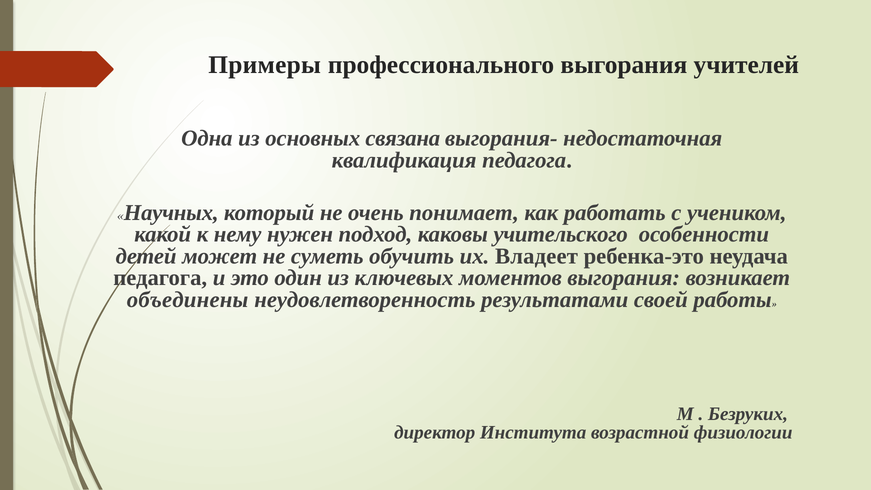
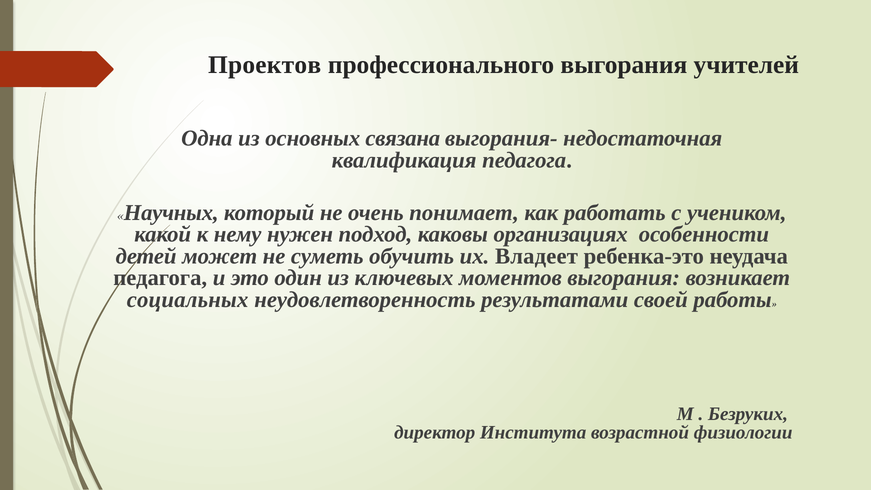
Примеры: Примеры -> Проектов
учительского: учительского -> организациях
объединены: объединены -> социальных
